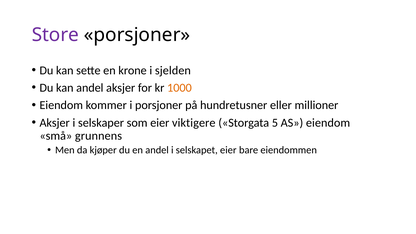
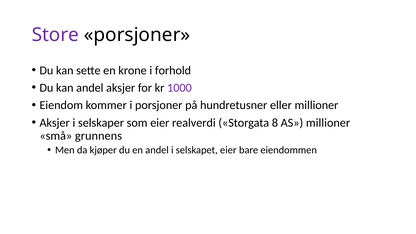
sjelden: sjelden -> forhold
1000 colour: orange -> purple
viktigere: viktigere -> realverdi
5: 5 -> 8
AS eiendom: eiendom -> millioner
